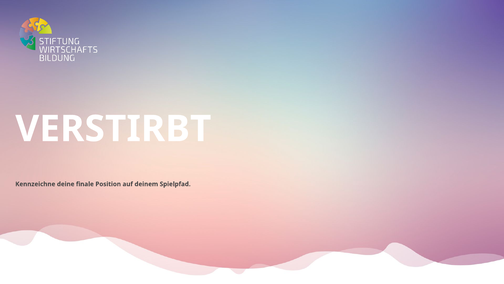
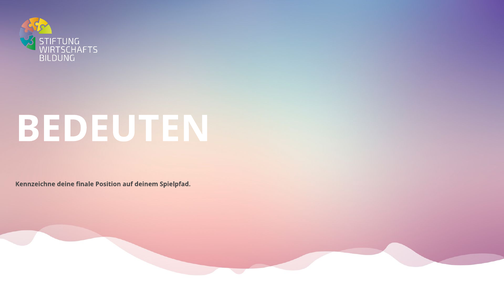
VERSTIRBT: VERSTIRBT -> BEDEUTEN
